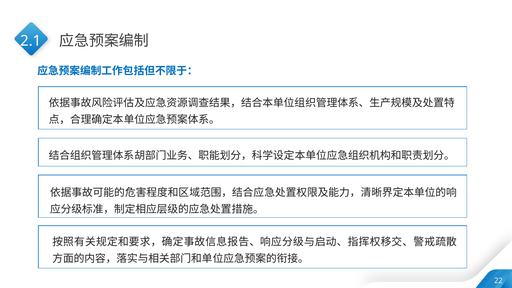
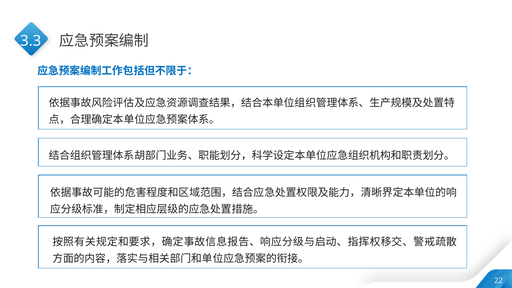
2.1: 2.1 -> 3.3
